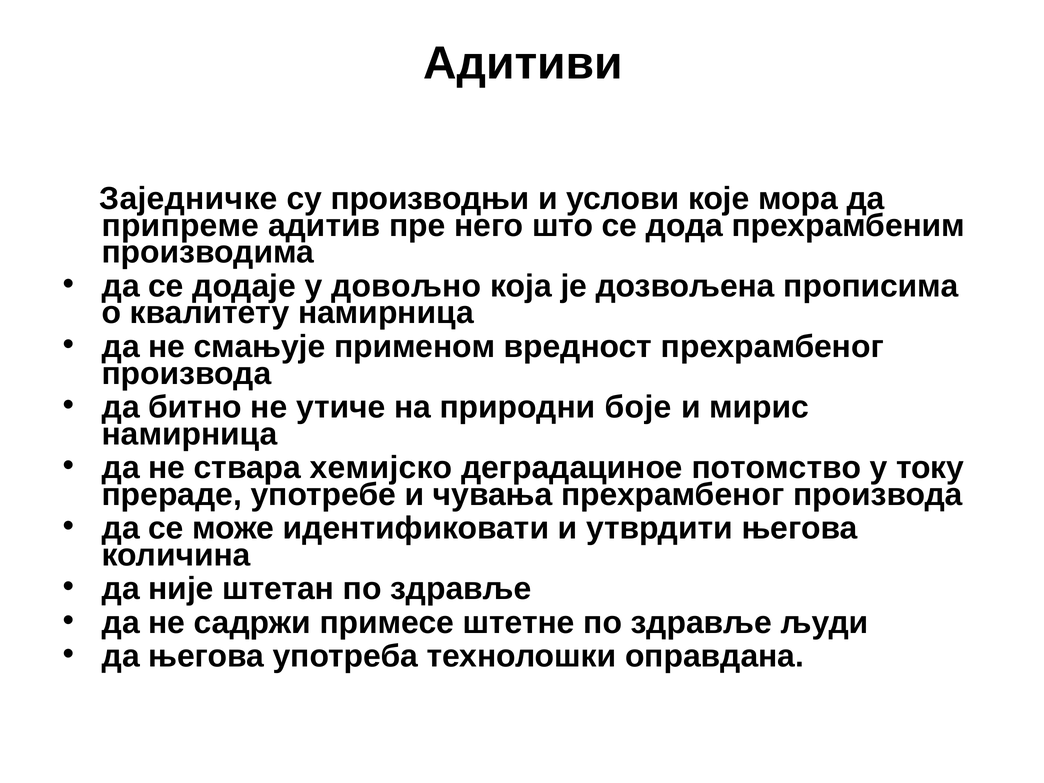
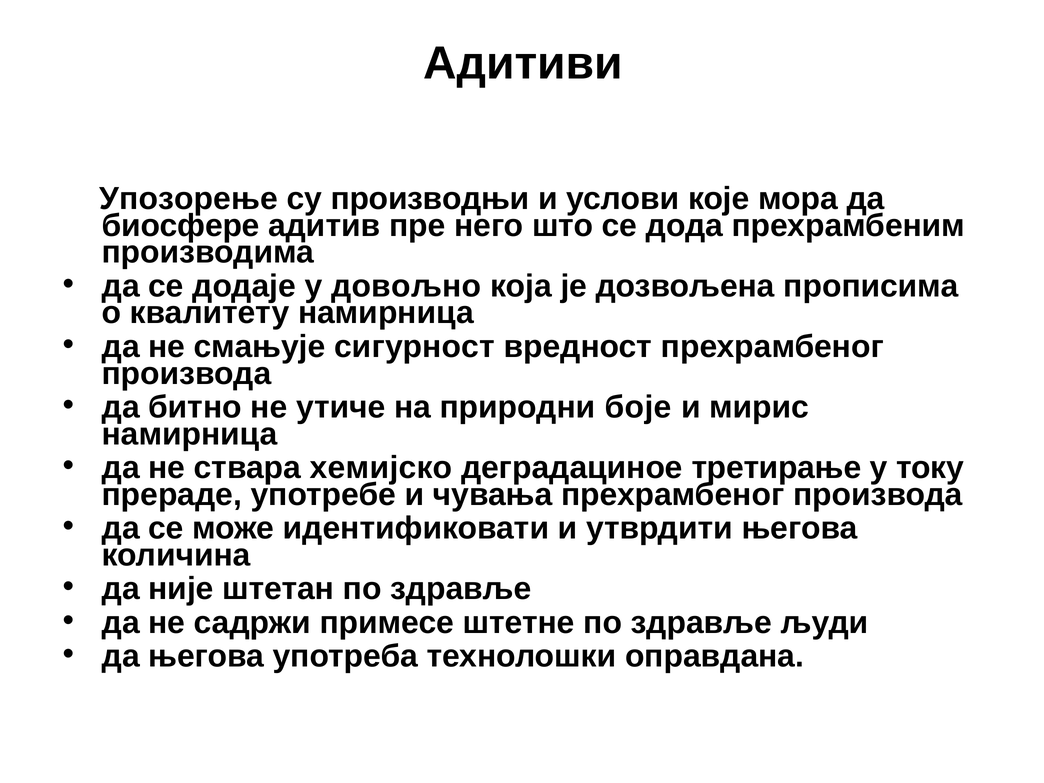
Заједничке: Заједничке -> Упозорење
припреме: припреме -> биосфере
применом: применом -> сигурност
потомство: потомство -> третирање
